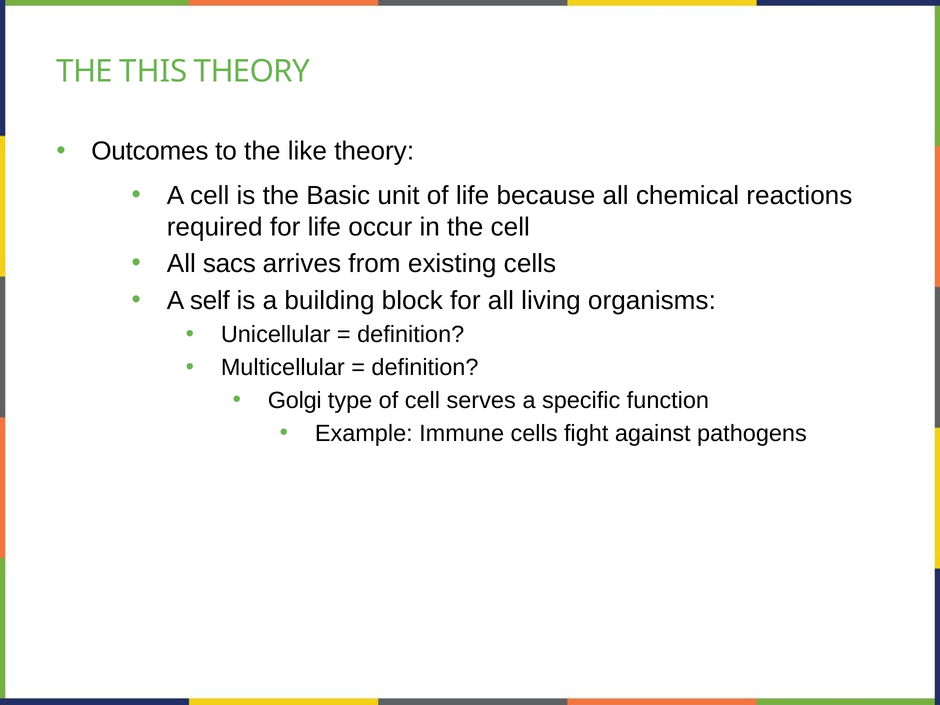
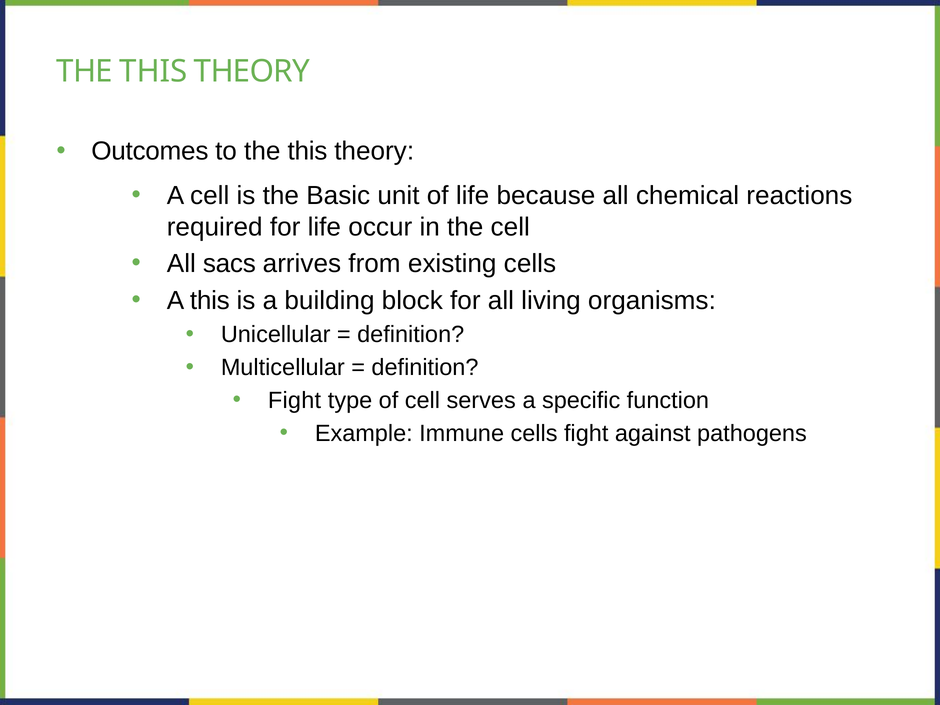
to the like: like -> this
A self: self -> this
Golgi at (295, 400): Golgi -> Fight
